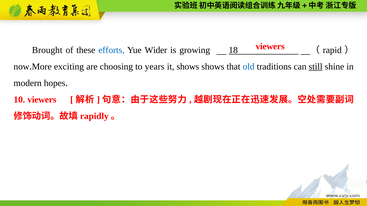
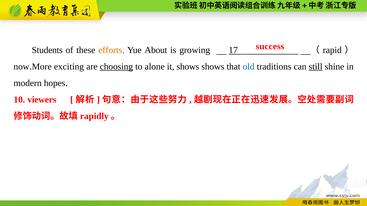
viewers at (270, 47): viewers -> success
Brought: Brought -> Students
efforts colour: blue -> orange
Wider: Wider -> About
18: 18 -> 17
choosing underline: none -> present
years: years -> alone
